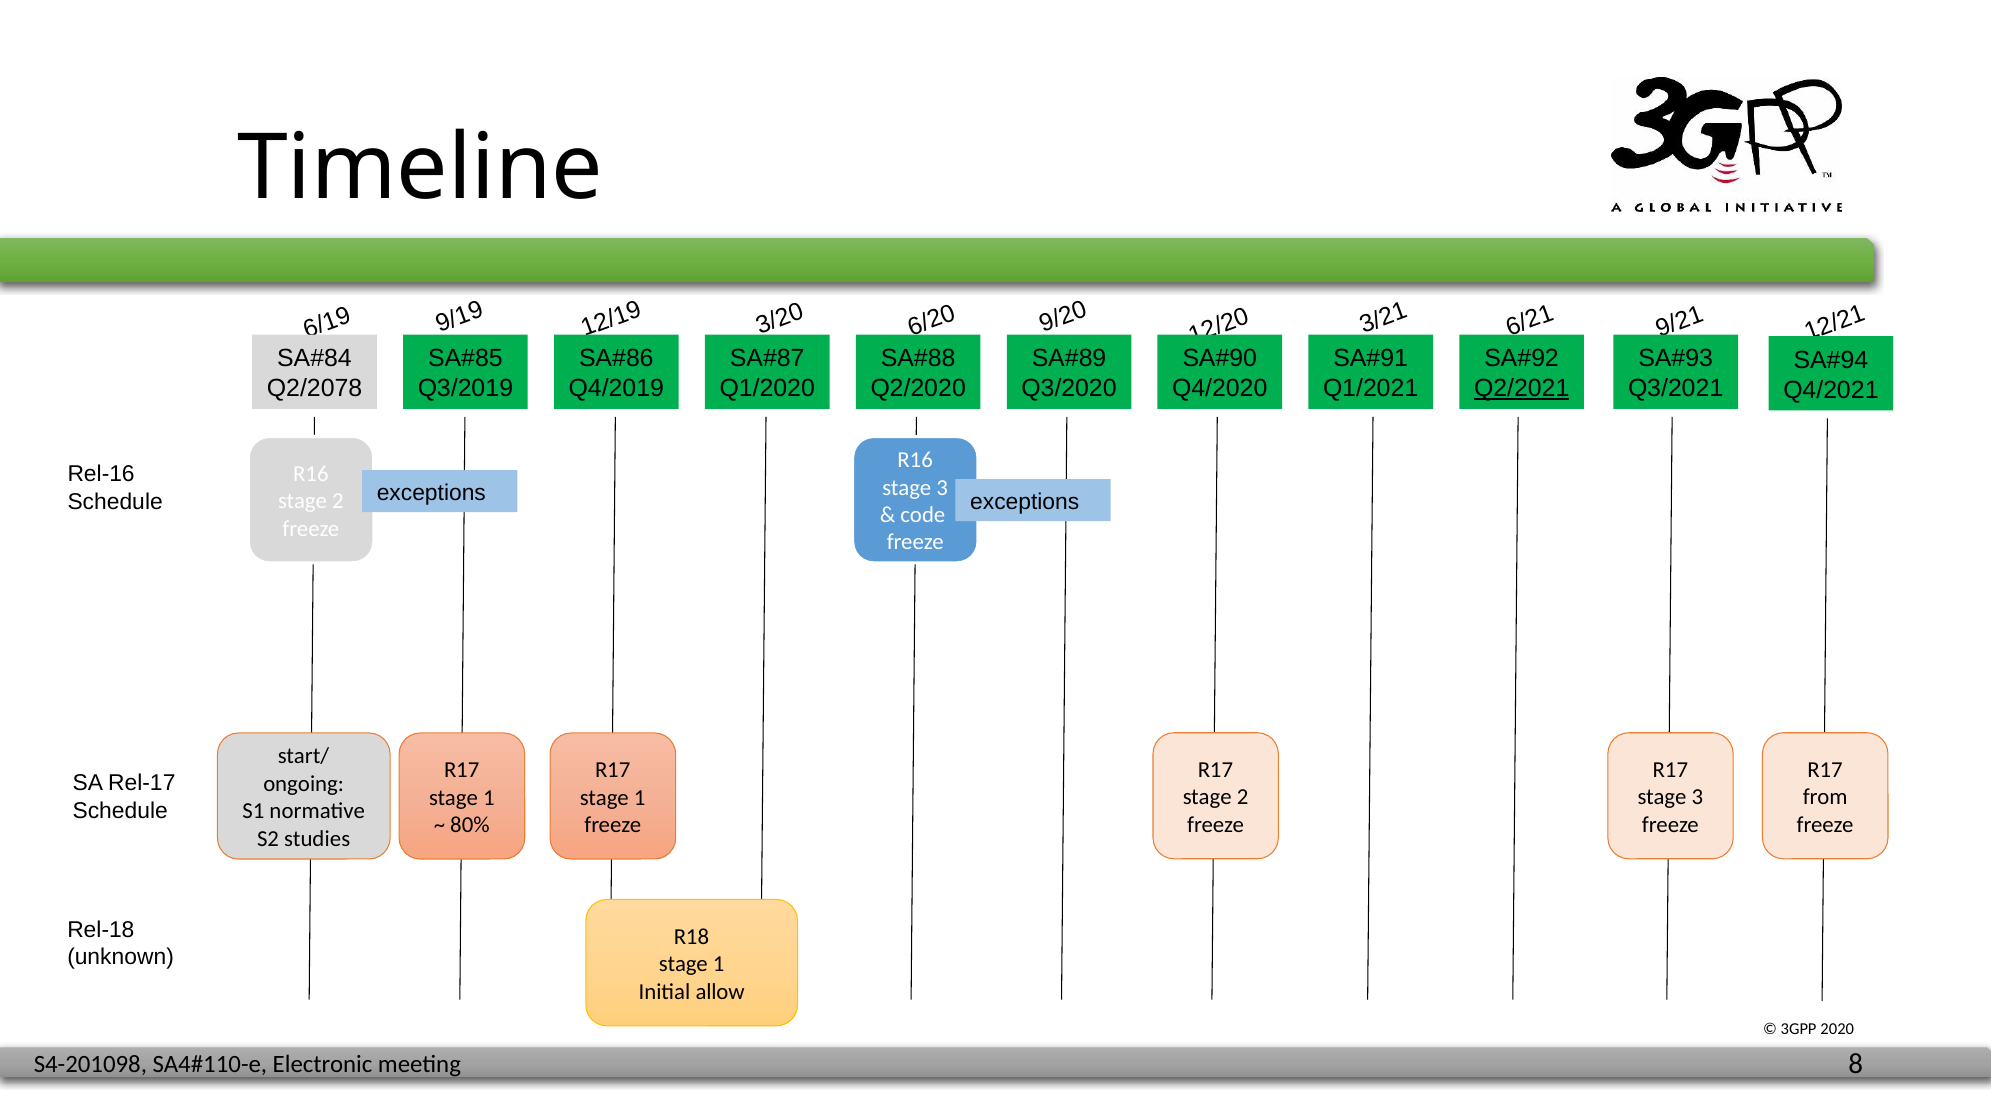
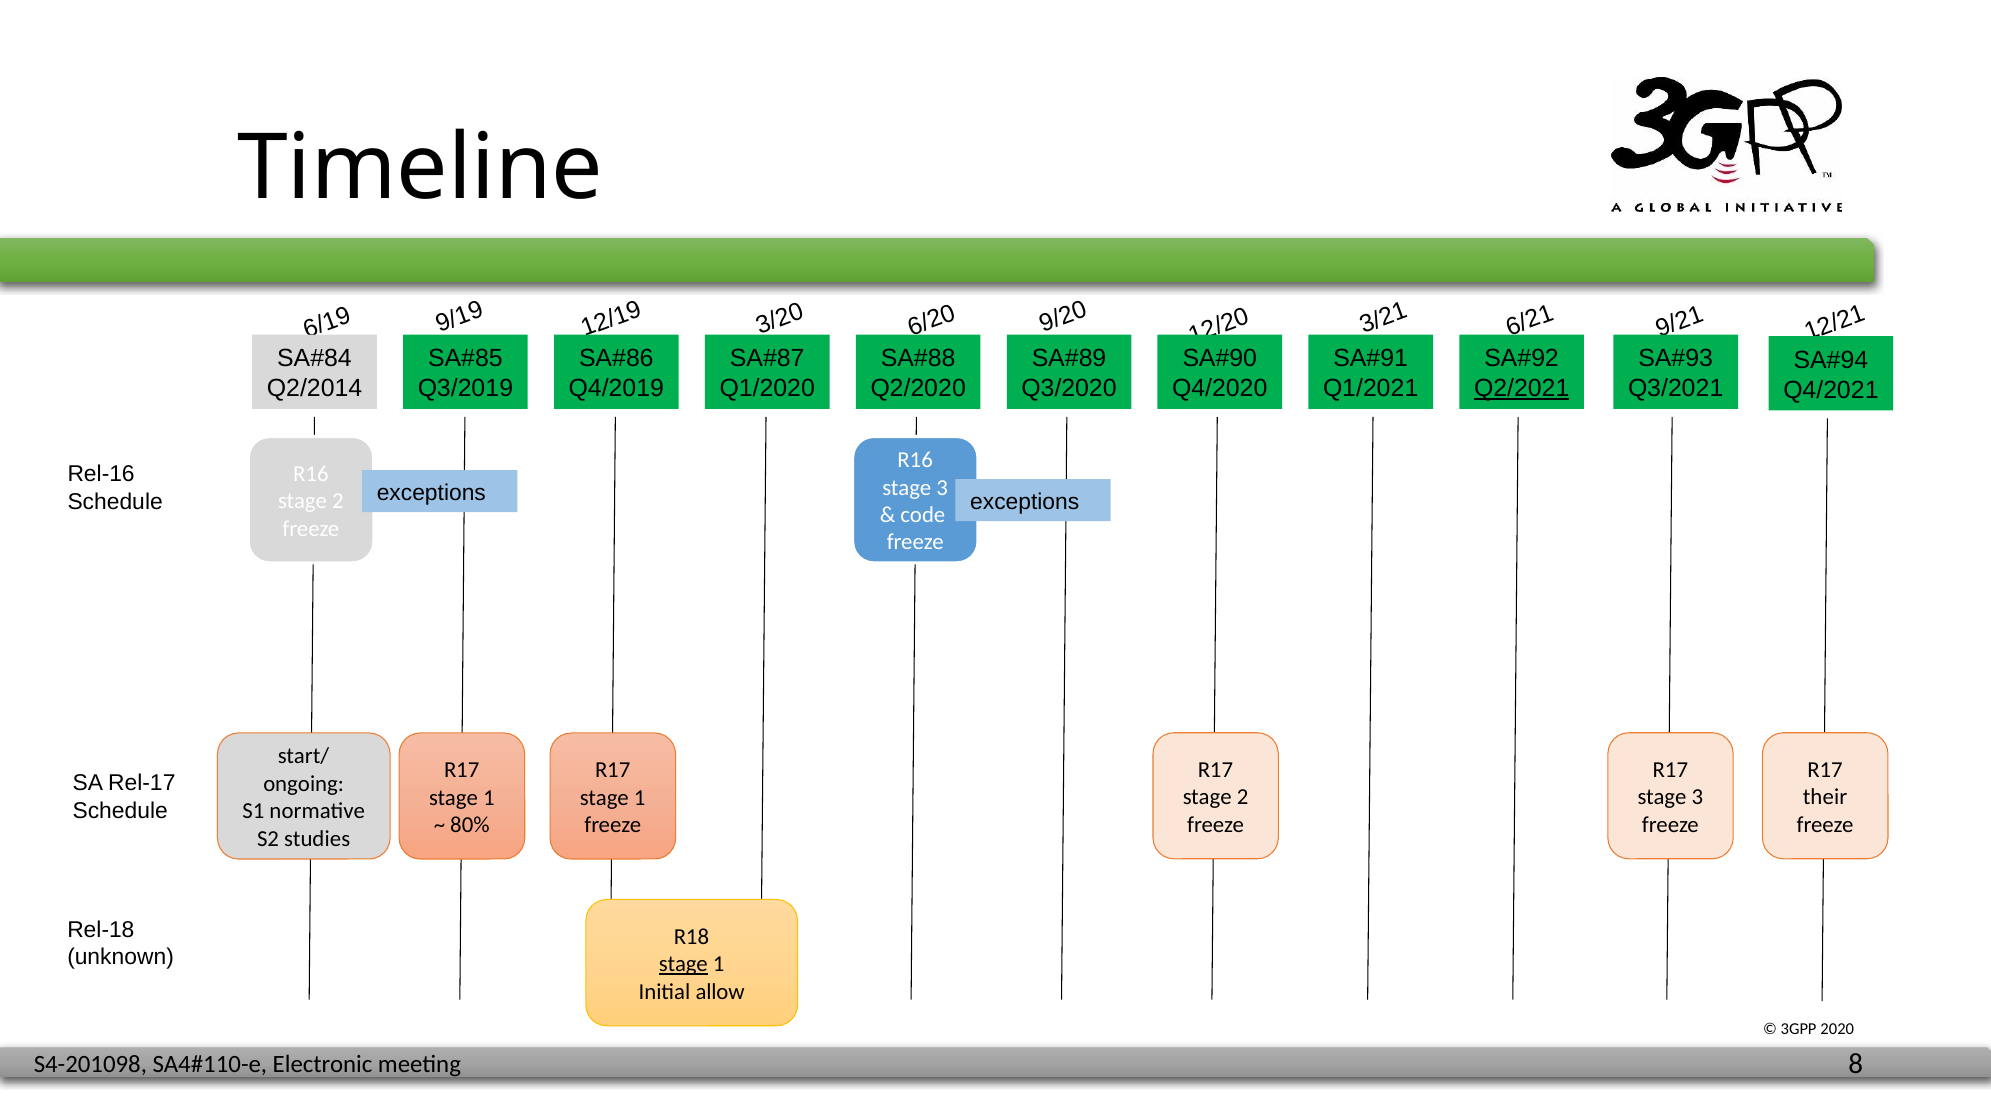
Q2/2078: Q2/2078 -> Q2/2014
from: from -> their
stage at (683, 964) underline: none -> present
